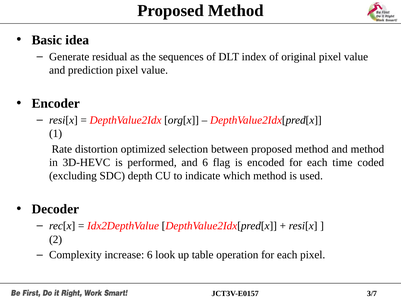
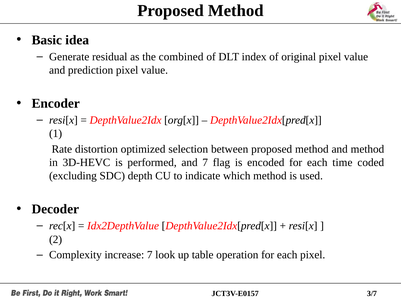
sequences: sequences -> combined
and 6: 6 -> 7
increase 6: 6 -> 7
